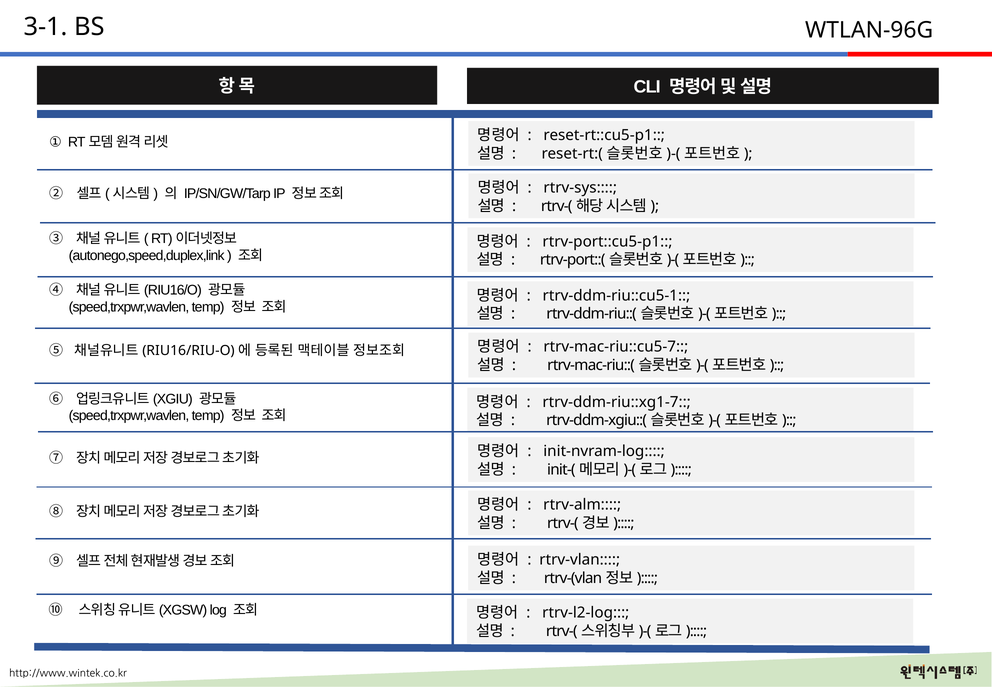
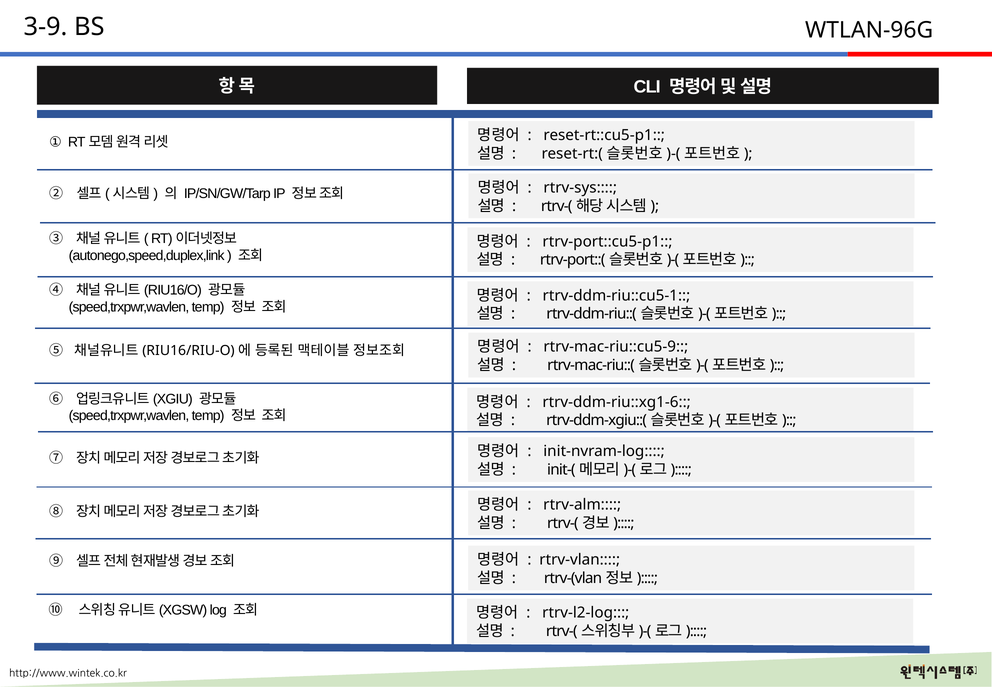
3-1: 3-1 -> 3-9
rtrv-mac-riu::cu5-7: rtrv-mac-riu::cu5-7 -> rtrv-mac-riu::cu5-9
rtrv-ddm-riu::xg1-7: rtrv-ddm-riu::xg1-7 -> rtrv-ddm-riu::xg1-6
